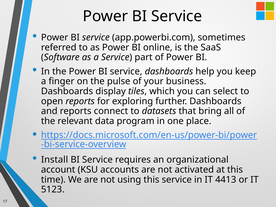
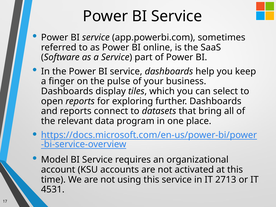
Install: Install -> Model
4413: 4413 -> 2713
5123: 5123 -> 4531
